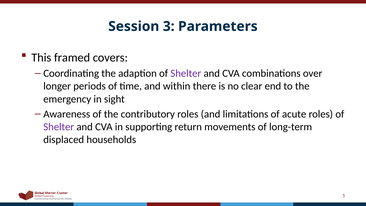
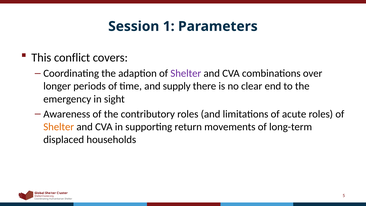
3: 3 -> 1
framed: framed -> conflict
within: within -> supply
Shelter at (59, 127) colour: purple -> orange
